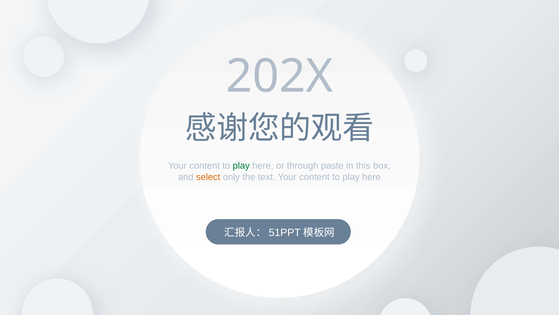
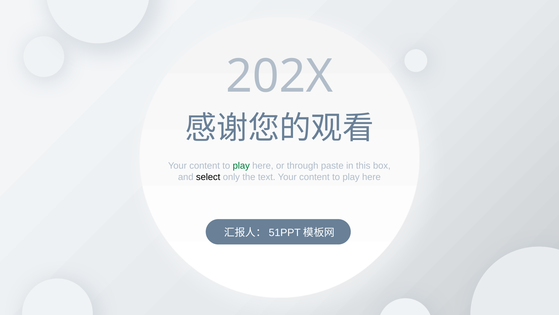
select colour: orange -> black
